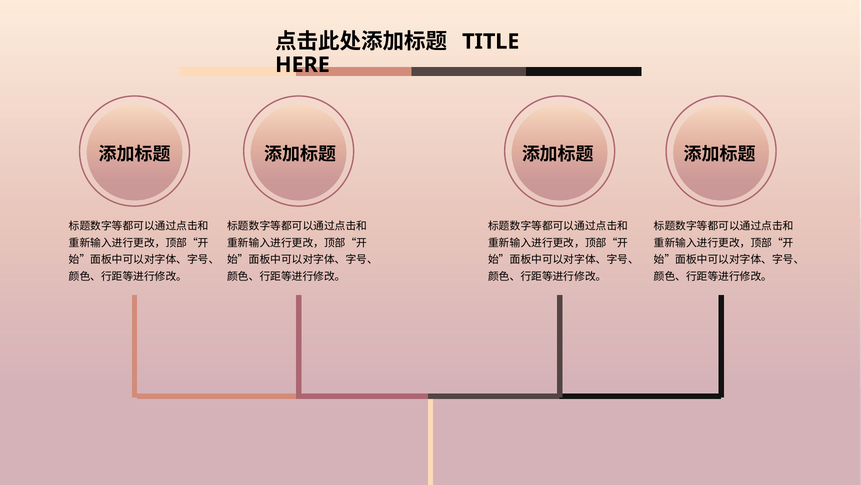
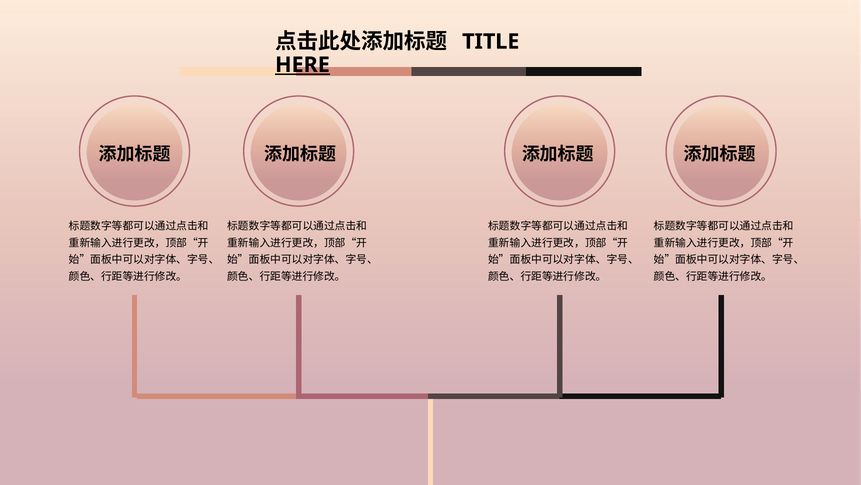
HERE underline: none -> present
